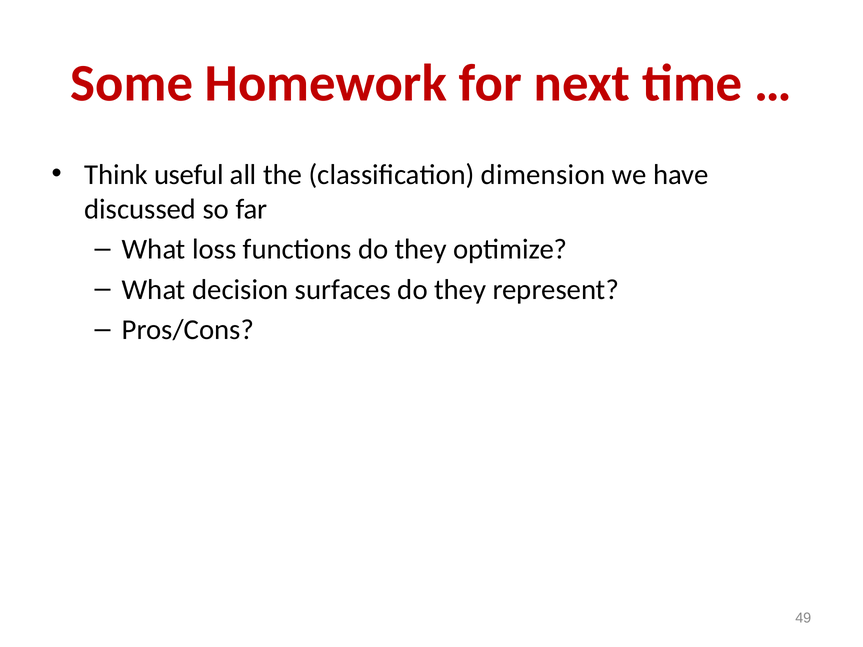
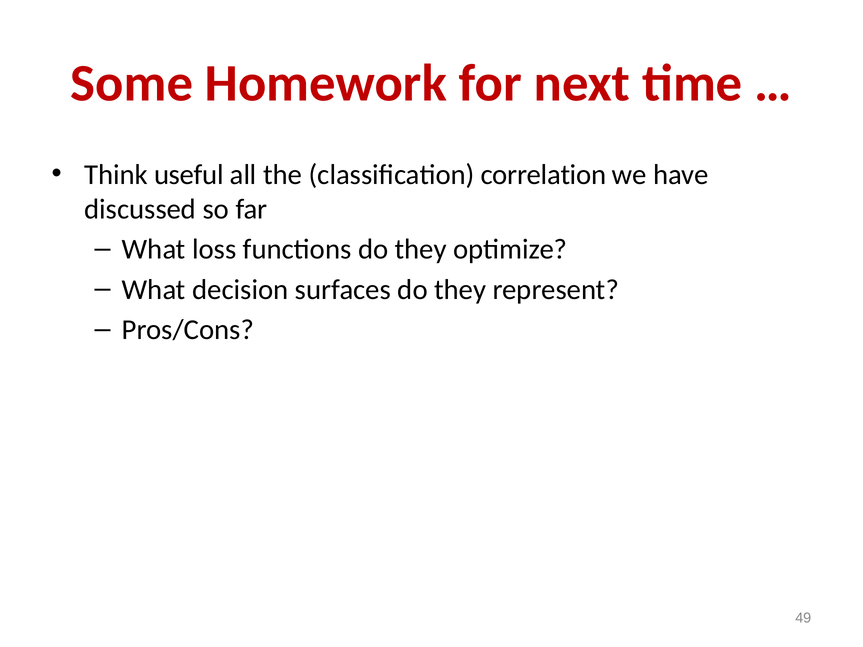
dimension: dimension -> correlation
